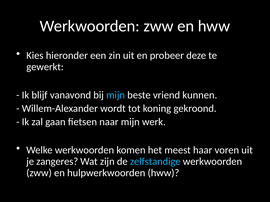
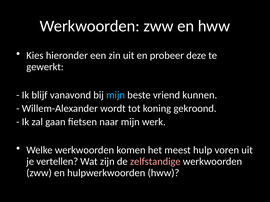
haar: haar -> hulp
zangeres: zangeres -> vertellen
zelfstandige colour: light blue -> pink
